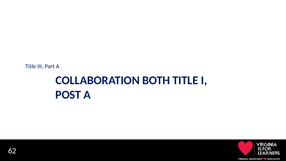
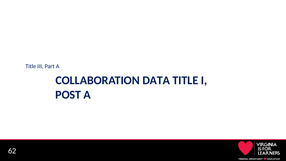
BOTH: BOTH -> DATA
